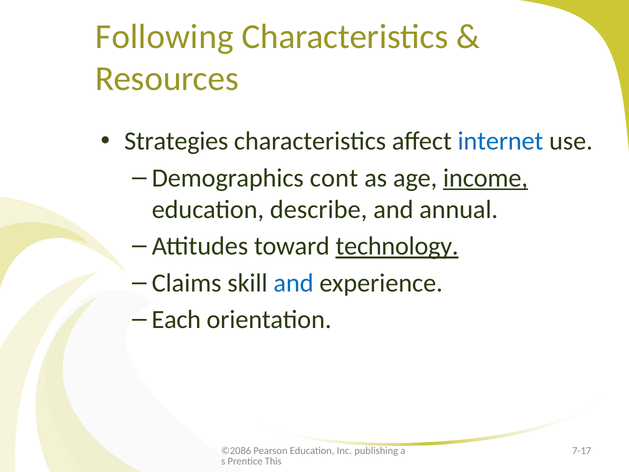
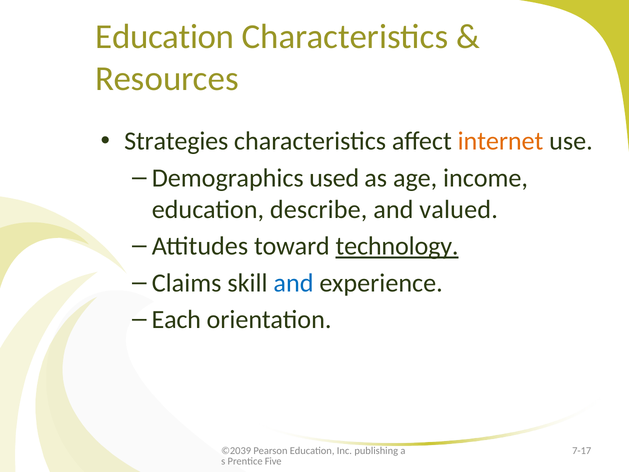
Following at (165, 37): Following -> Education
internet colour: blue -> orange
cont: cont -> used
income underline: present -> none
annual: annual -> valued
©2086: ©2086 -> ©2039
This: This -> Five
